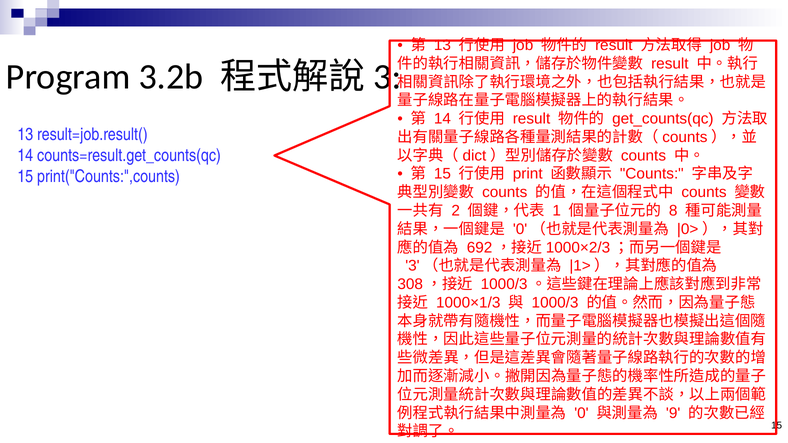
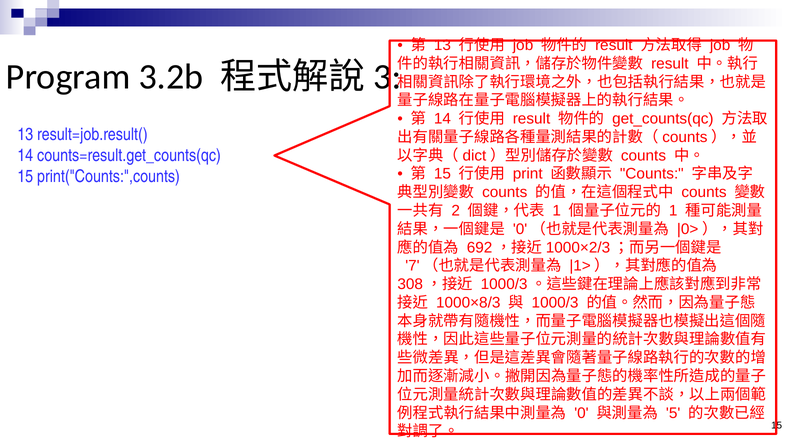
8 at (673, 211): 8 -> 1
3: 3 -> 7
1000×1/3: 1000×1/3 -> 1000×8/3
9: 9 -> 5
